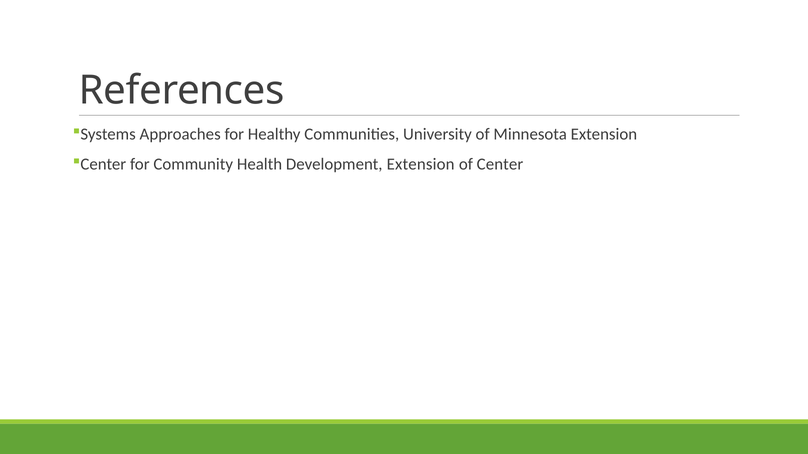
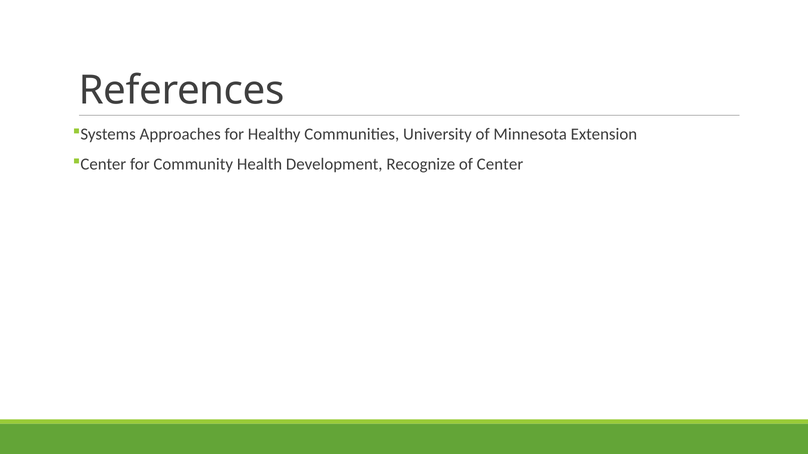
Development Extension: Extension -> Recognize
